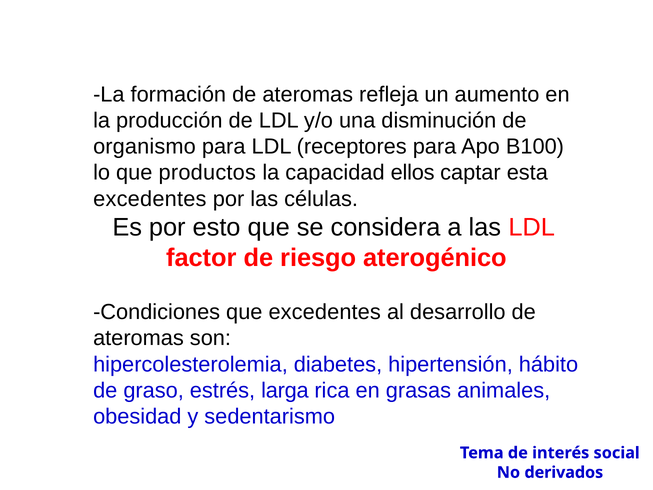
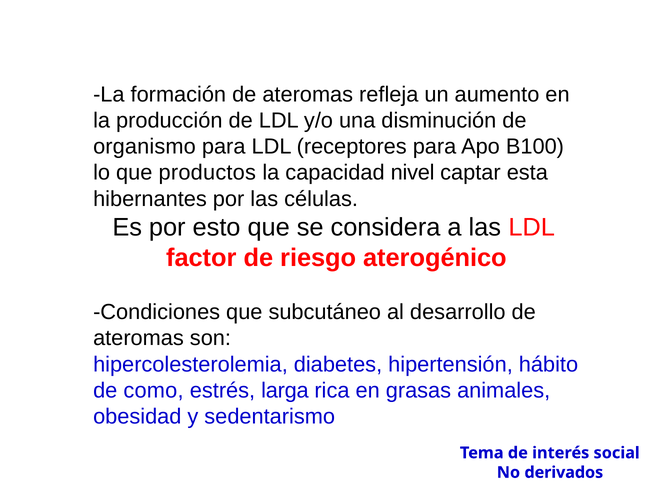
ellos: ellos -> nivel
excedentes at (150, 199): excedentes -> hibernantes
que excedentes: excedentes -> subcutáneo
graso: graso -> como
